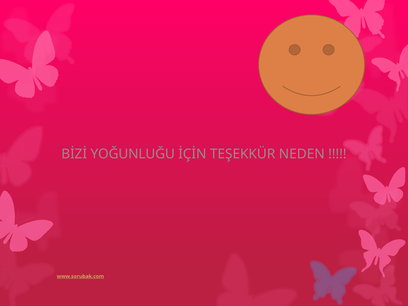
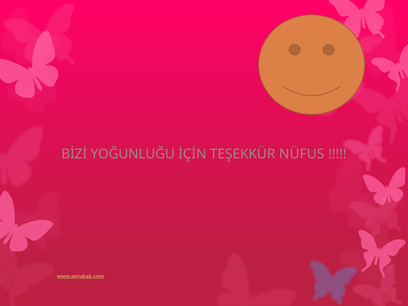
NEDEN: NEDEN -> NÜFUS
